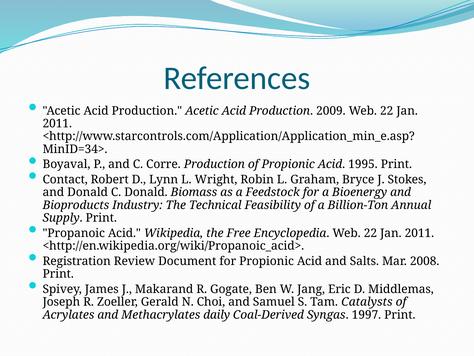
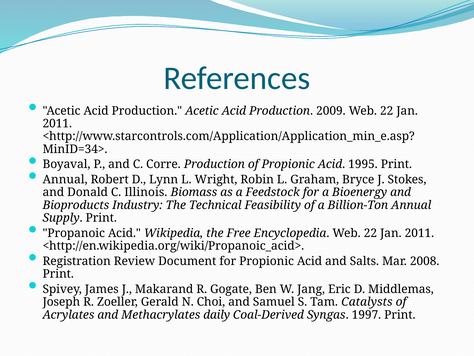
Contact at (65, 179): Contact -> Annual
C Donald: Donald -> Illinois
